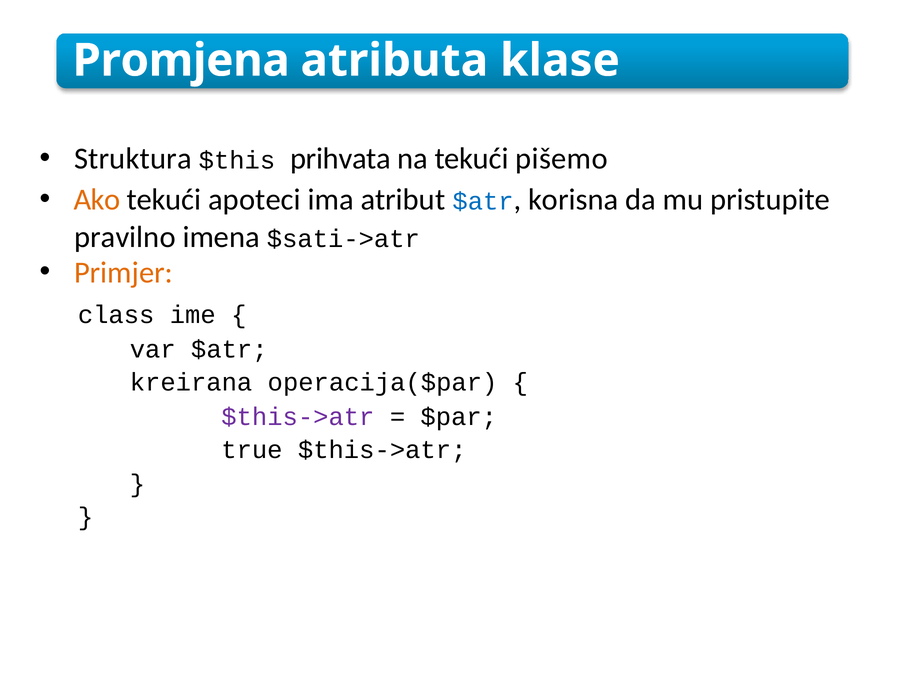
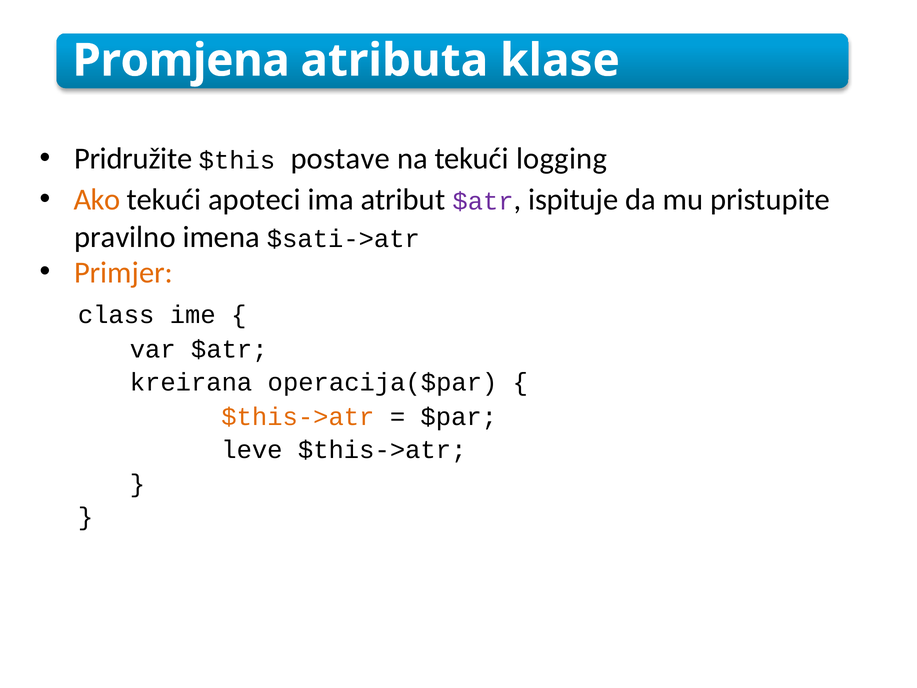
Struktura: Struktura -> Pridružite
prihvata: prihvata -> postave
pišemo: pišemo -> logging
$atr at (483, 201) colour: blue -> purple
korisna: korisna -> ispituje
$this->atr at (298, 417) colour: purple -> orange
true: true -> leve
